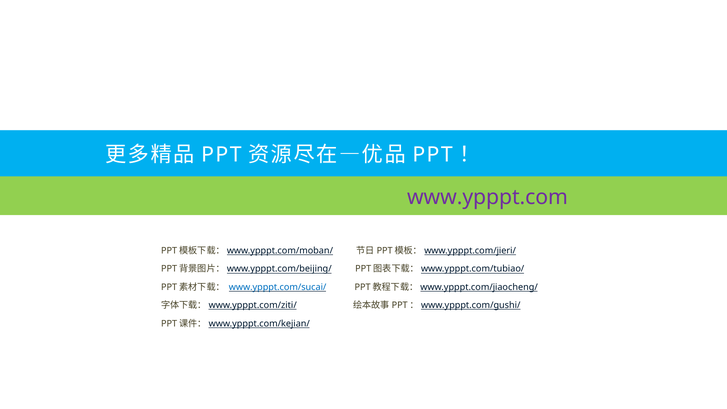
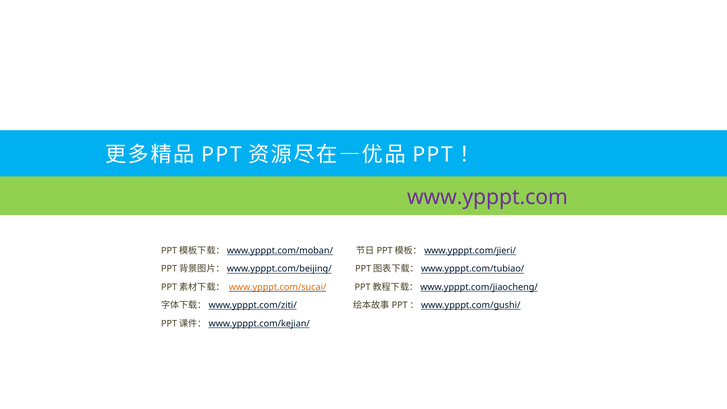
www.ypppt.com/sucai/ colour: blue -> orange
